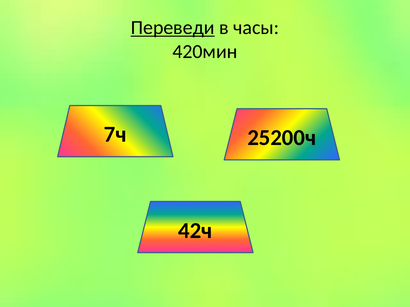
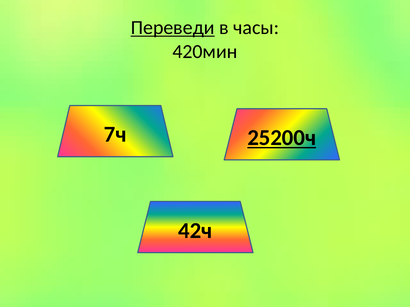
25200ч underline: none -> present
